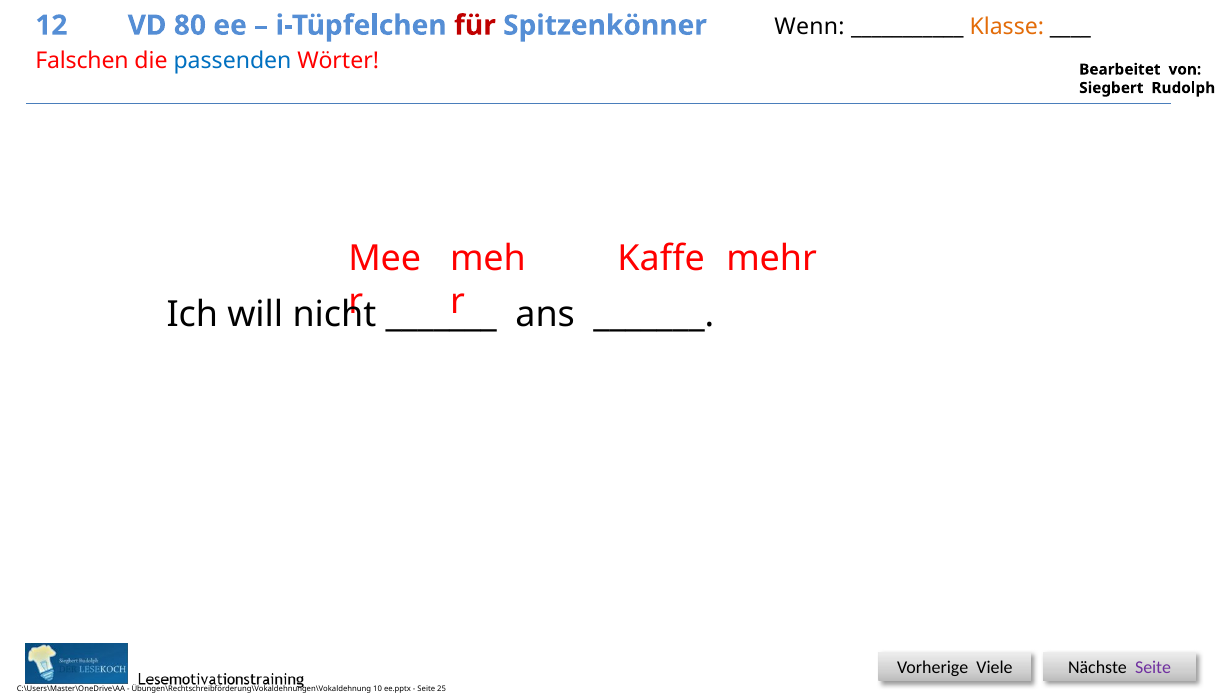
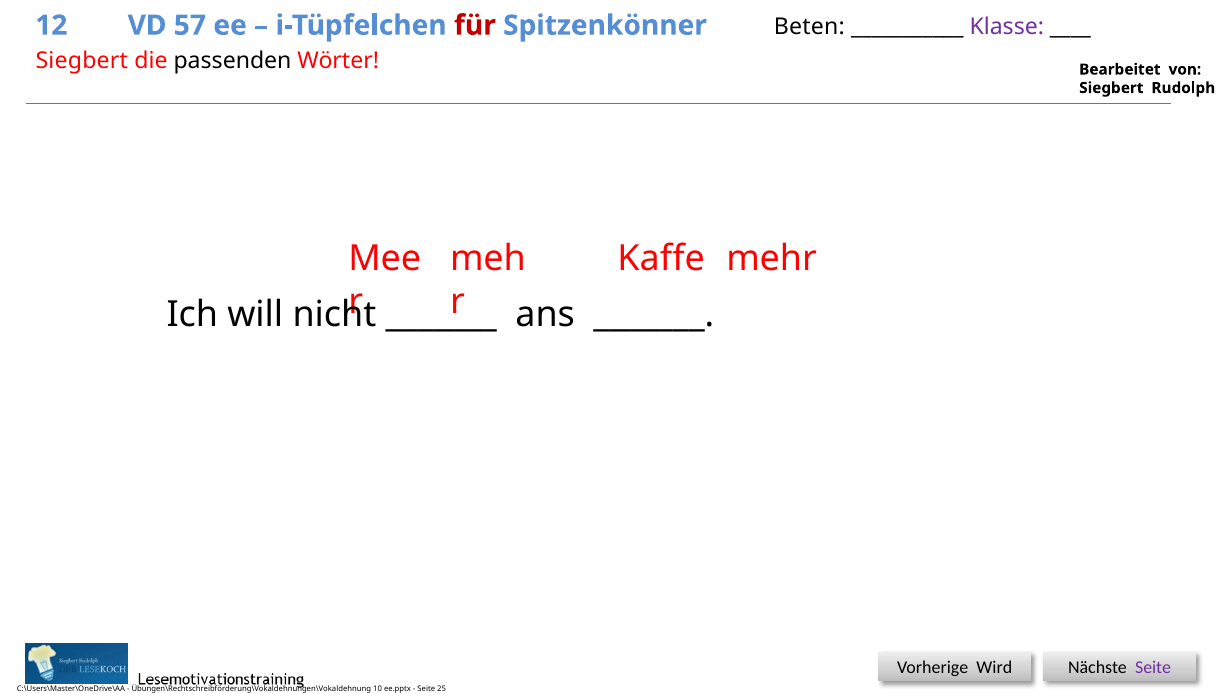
80: 80 -> 57
Wenn: Wenn -> Beten
Klasse colour: orange -> purple
Falschen at (82, 61): Falschen -> Siegbert
passenden colour: blue -> black
Viele: Viele -> Wird
